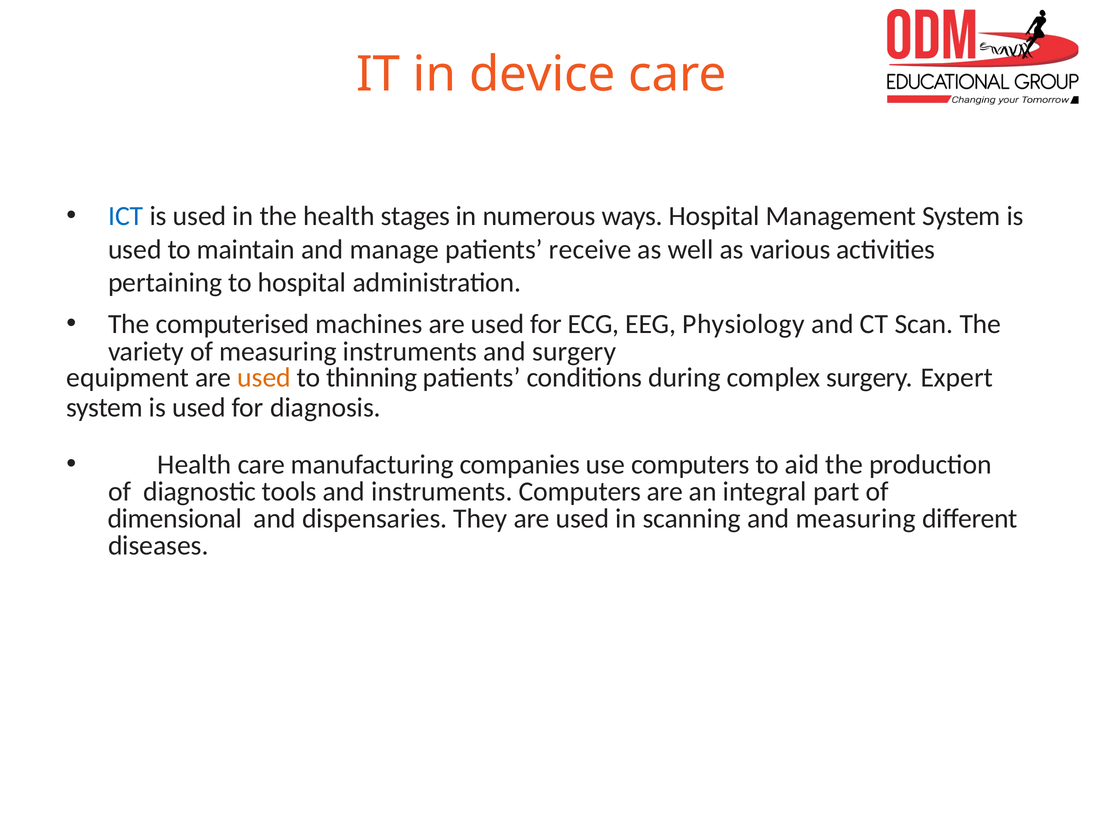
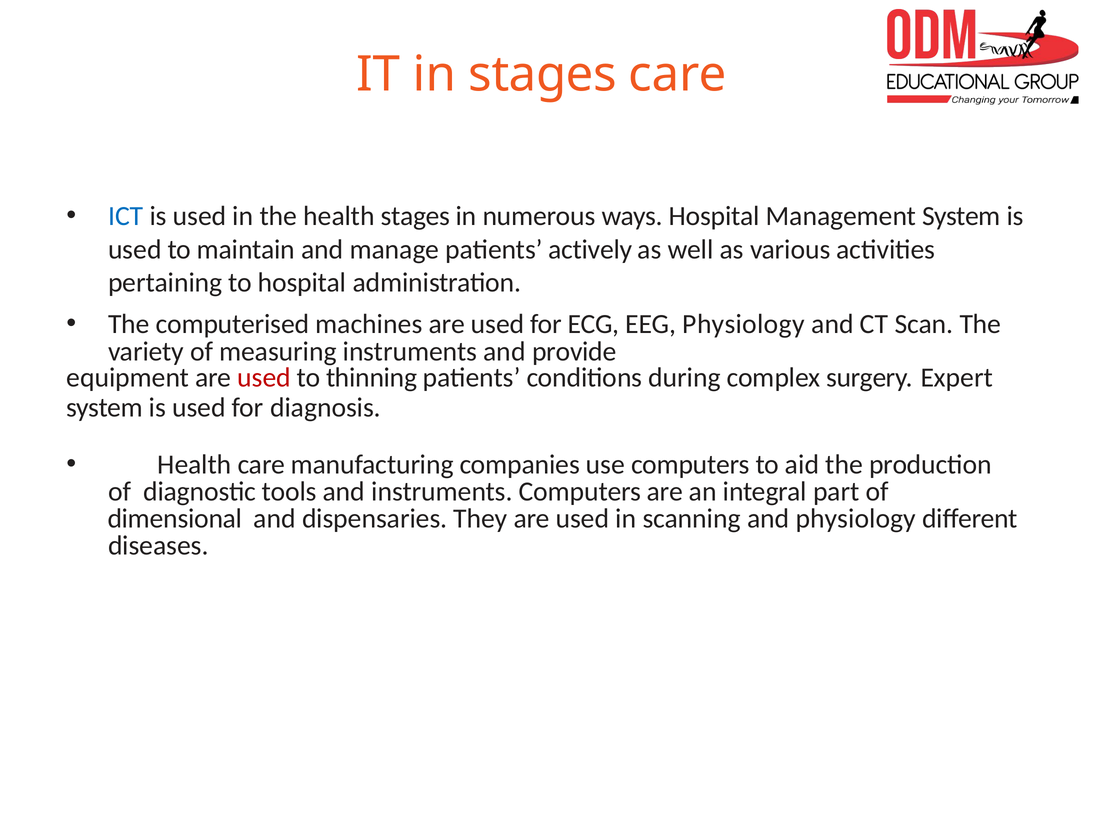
in device: device -> stages
receive: receive -> actively
and surgery: surgery -> provide
used at (264, 378) colour: orange -> red
and measuring: measuring -> physiology
